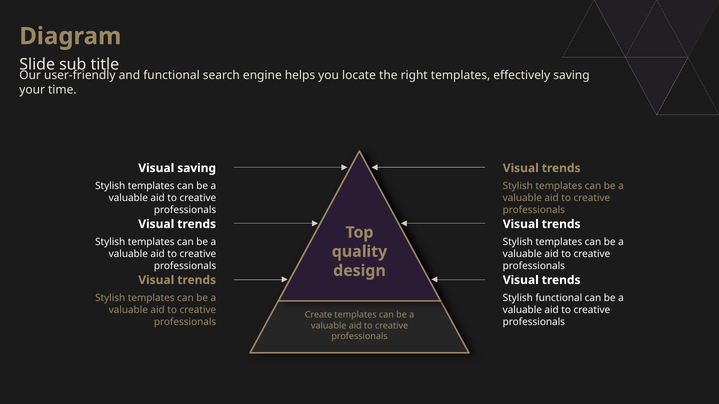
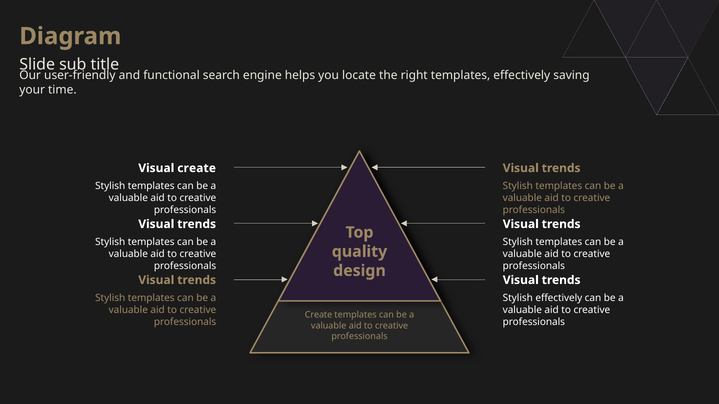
Visual saving: saving -> create
Stylish functional: functional -> effectively
